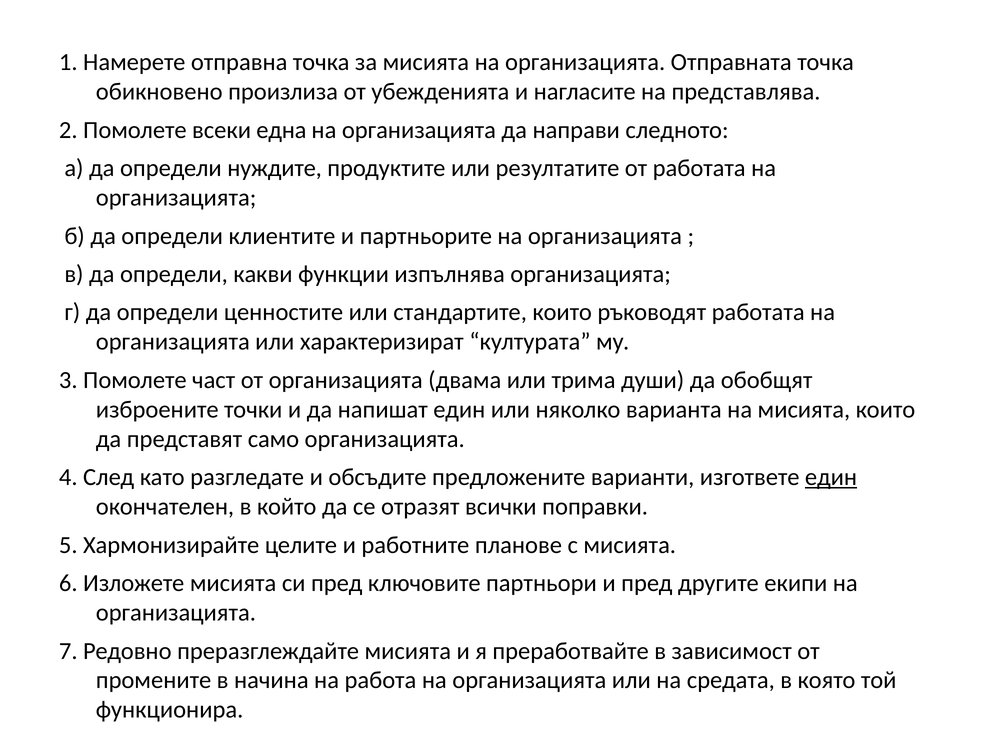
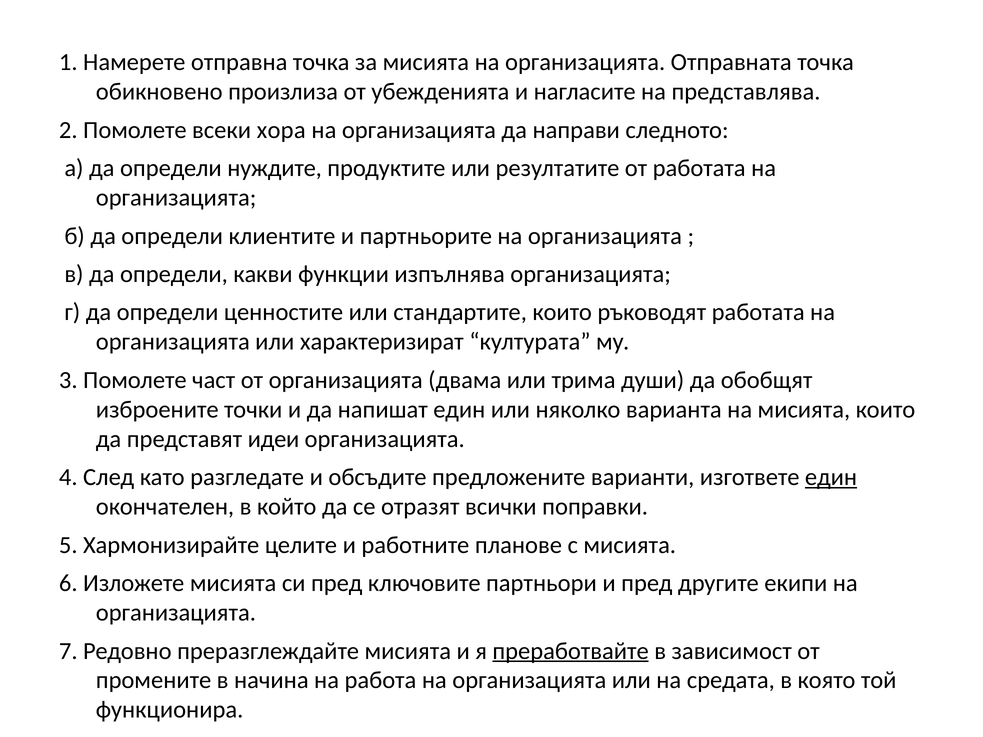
една: една -> хора
само: само -> идеи
преработвайте underline: none -> present
